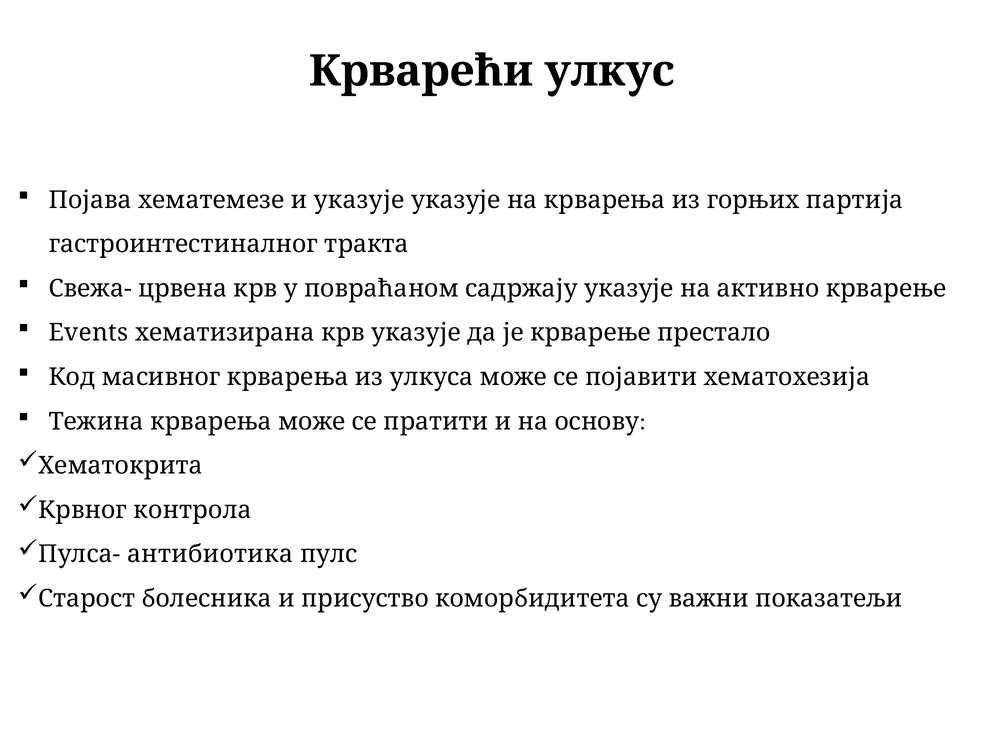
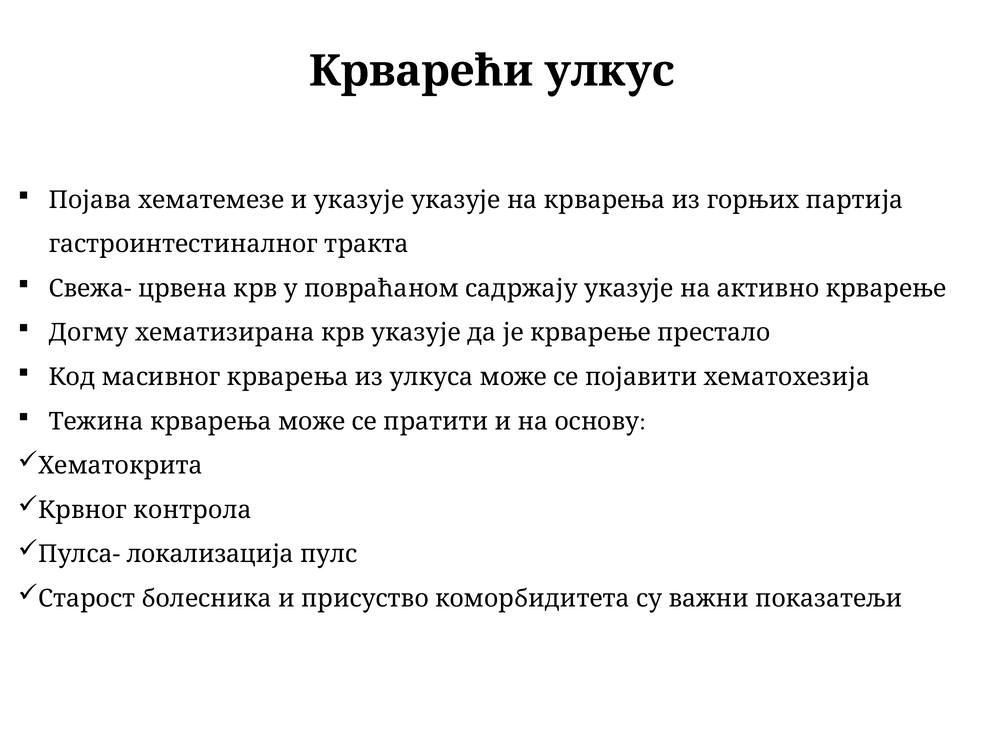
Events: Events -> Догму
антибиотика: антибиотика -> локализација
